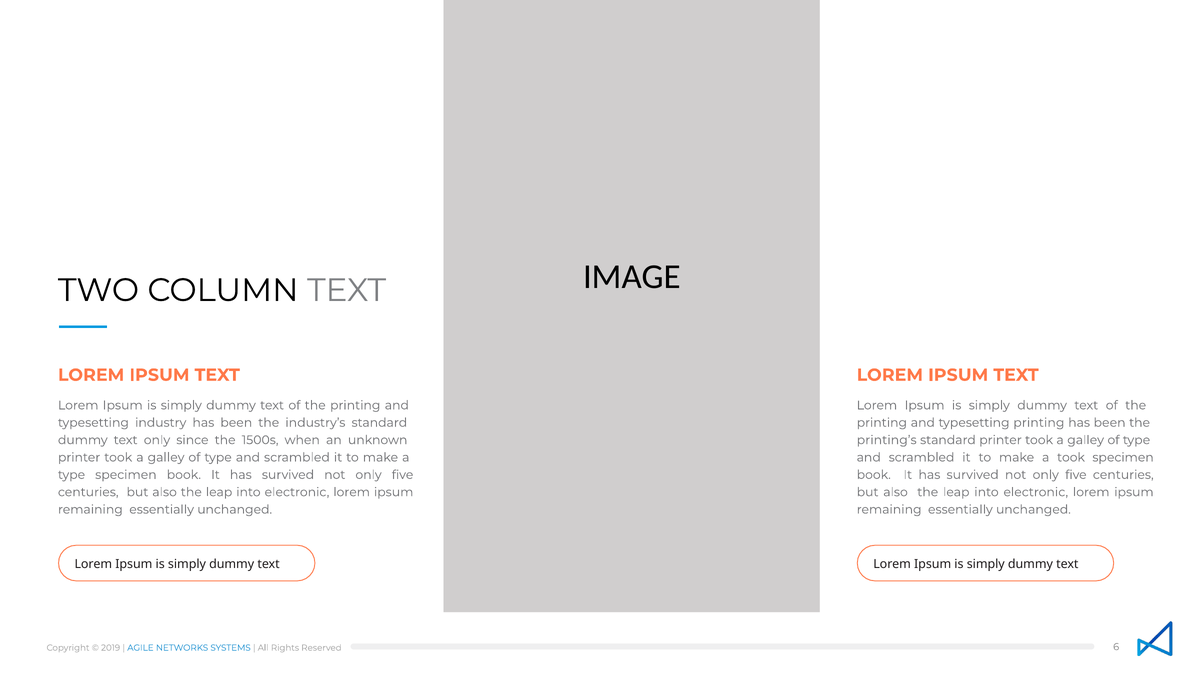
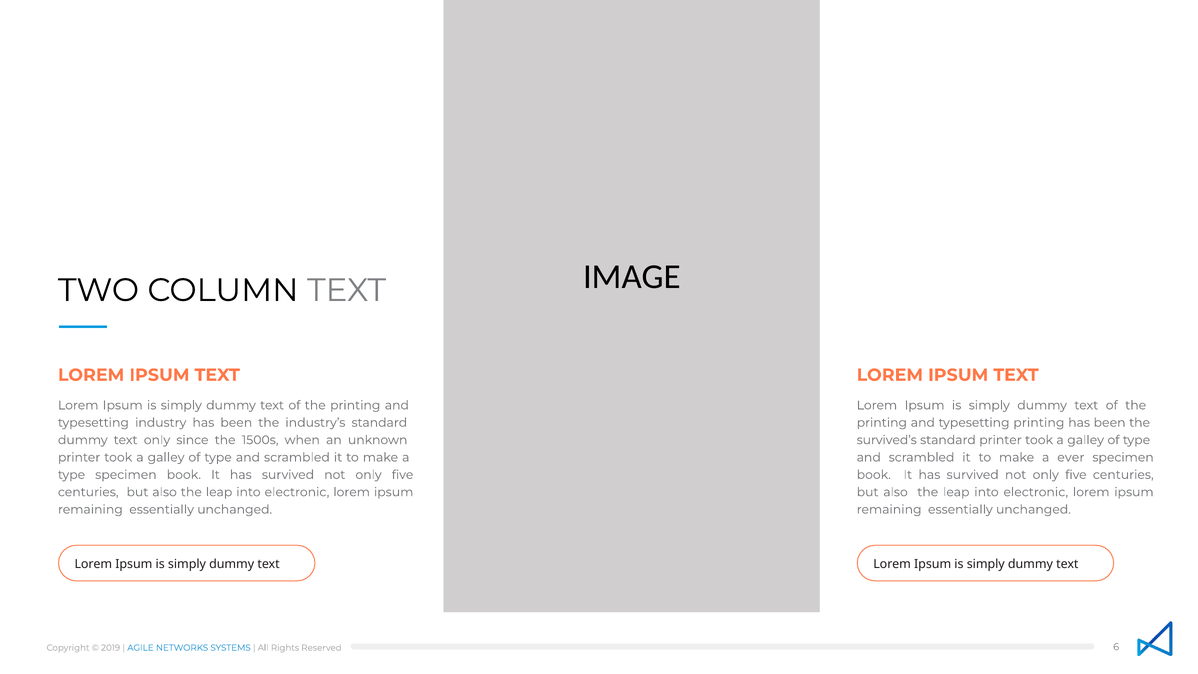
printing’s: printing’s -> survived’s
a took: took -> ever
